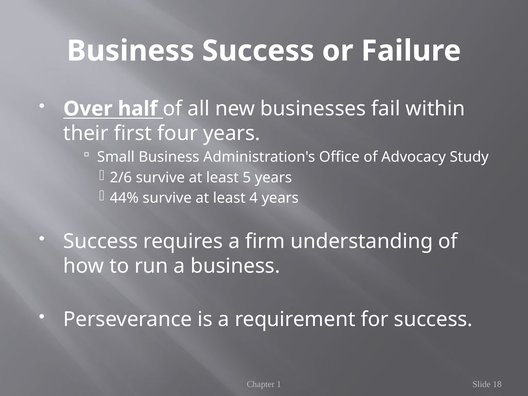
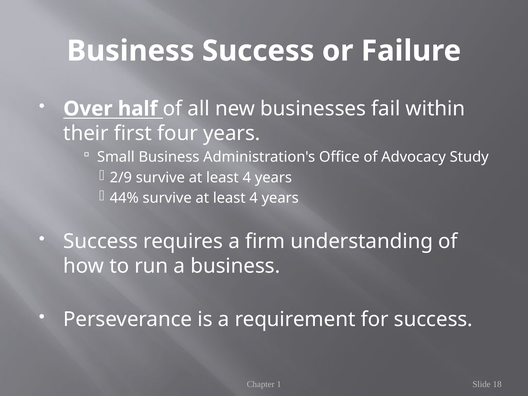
2/6: 2/6 -> 2/9
5 at (247, 178): 5 -> 4
